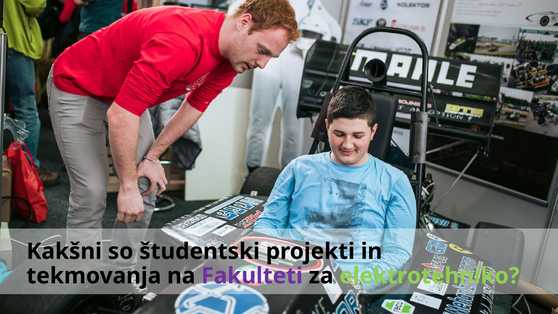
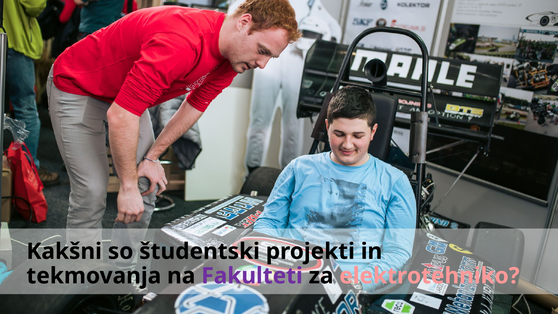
elektrotehniko colour: light green -> pink
